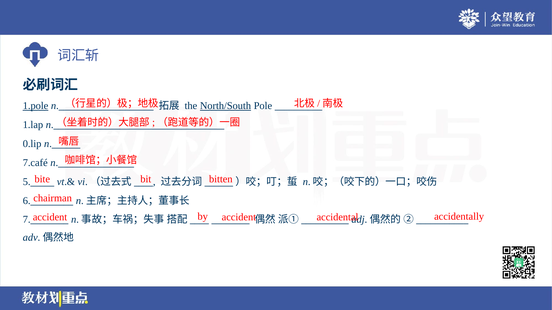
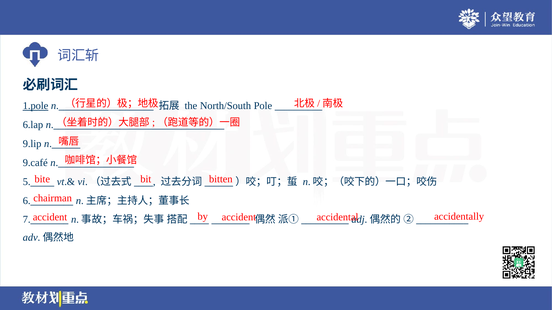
North/South underline: present -> none
1.lap: 1.lap -> 6.lap
0.lip: 0.lip -> 9.lip
7.café: 7.café -> 9.café
